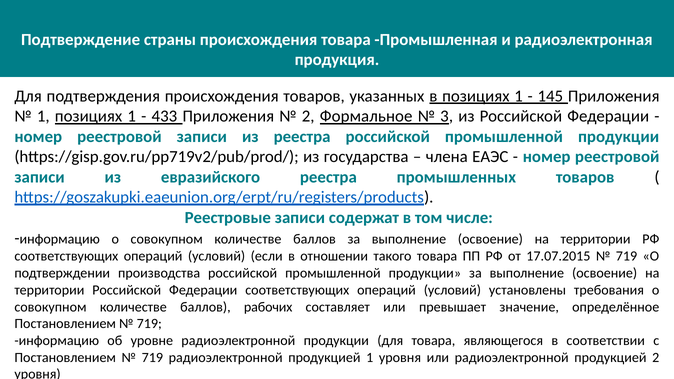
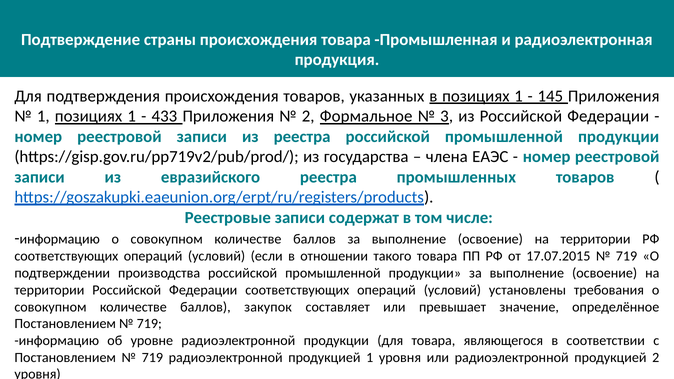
рабочих: рабочих -> закупок
